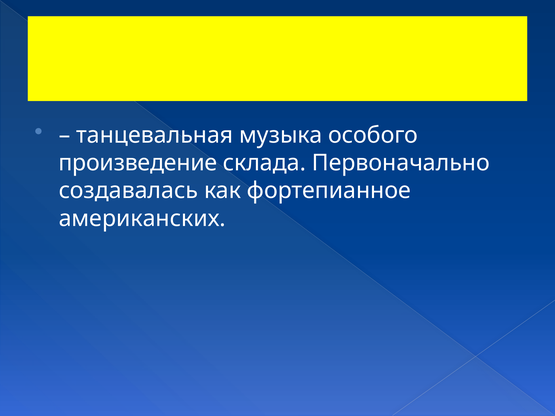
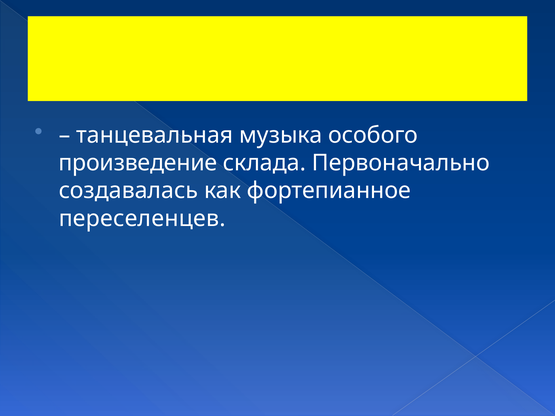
американских: американских -> переселенцев
